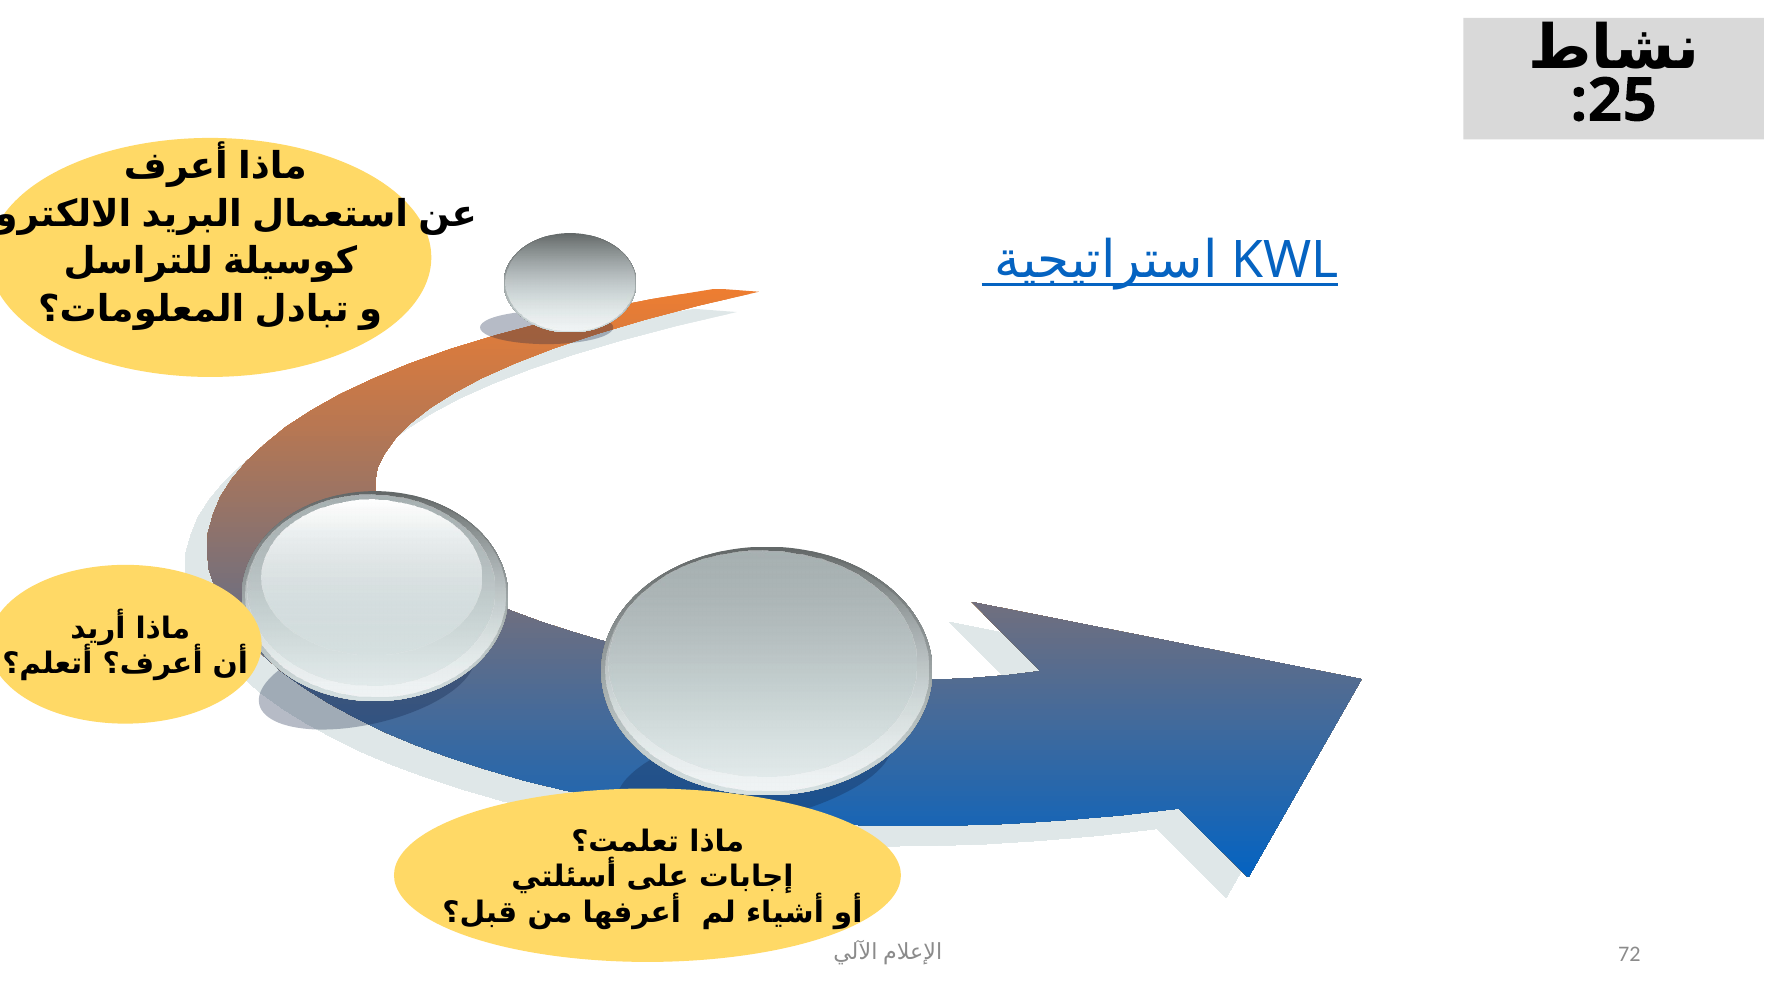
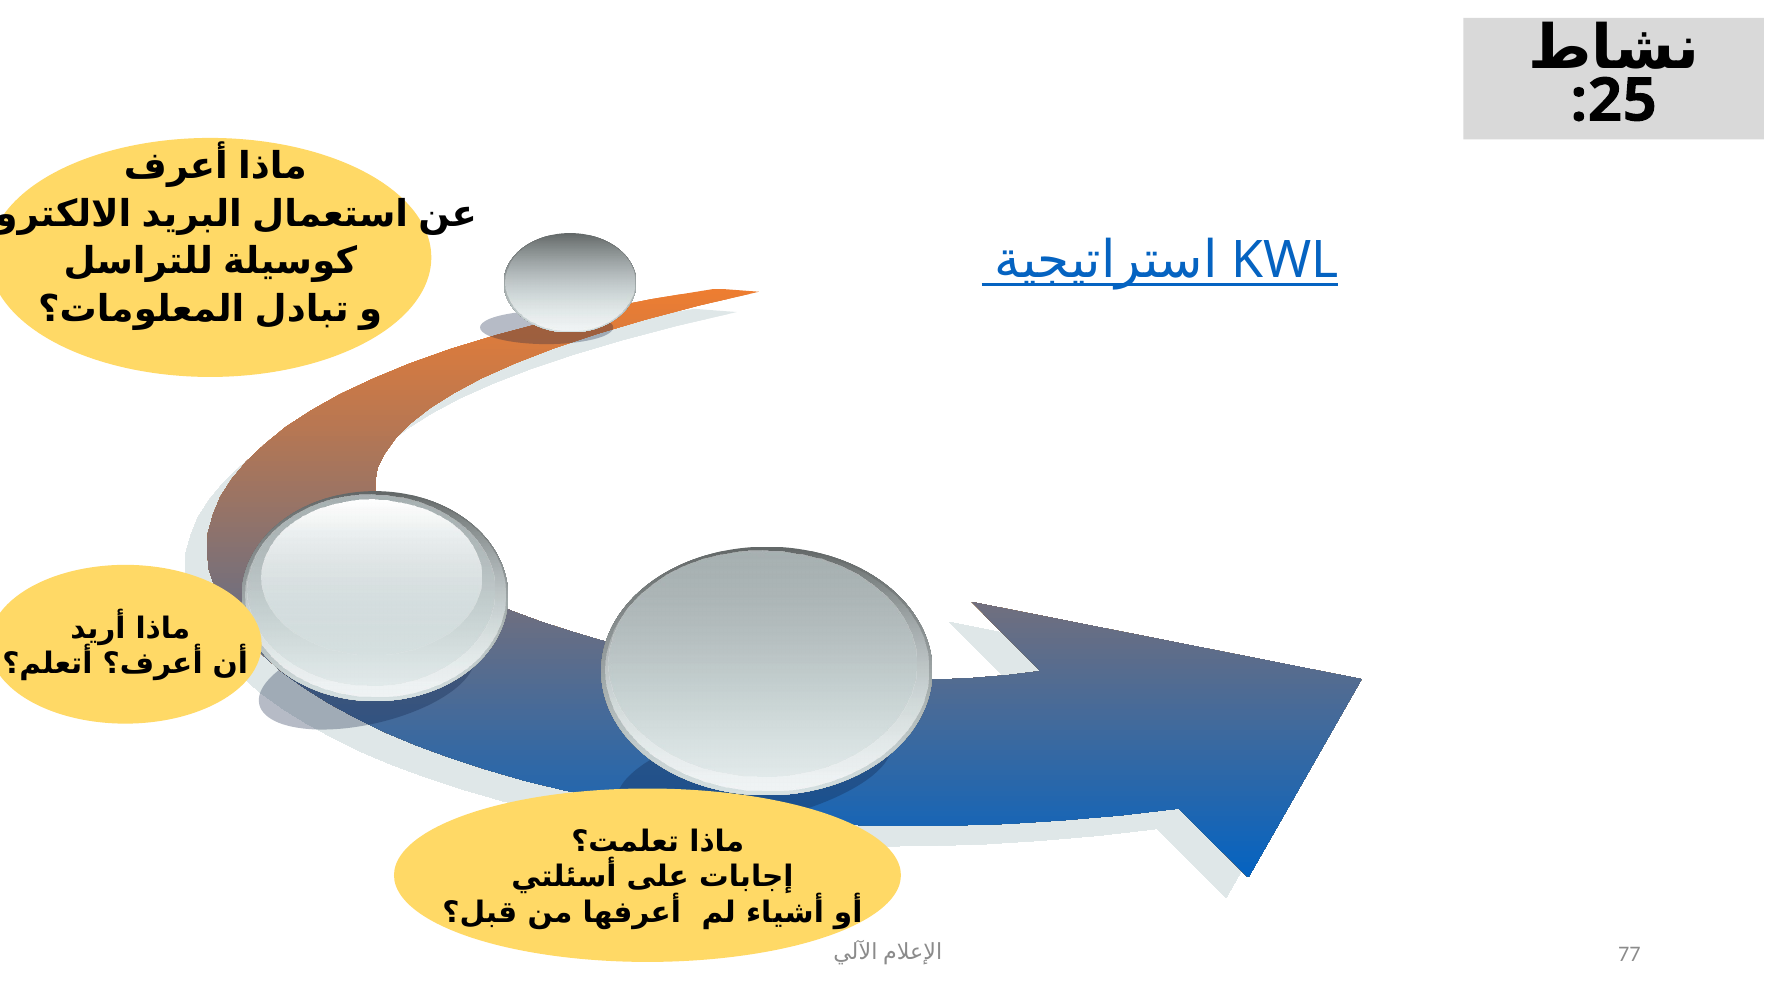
72: 72 -> 77
